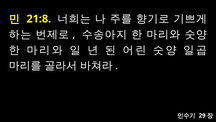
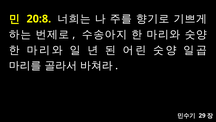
21:8: 21:8 -> 20:8
